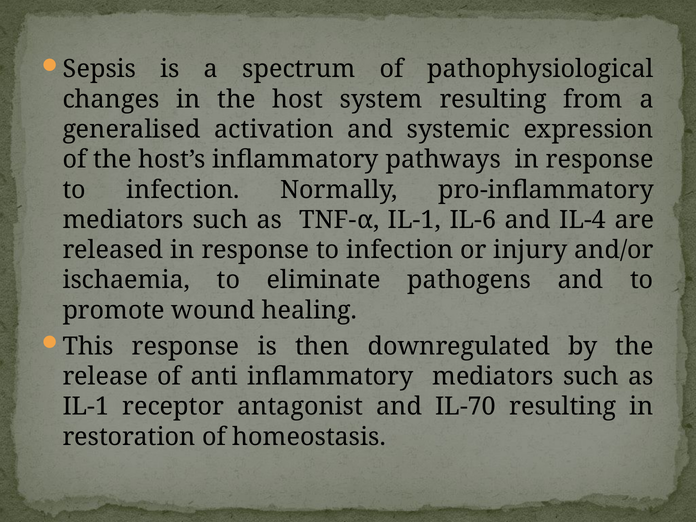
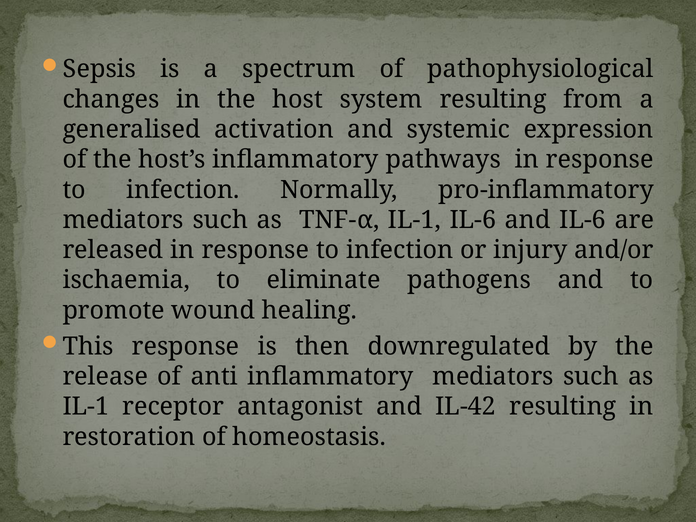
and IL-4: IL-4 -> IL-6
IL-70: IL-70 -> IL-42
